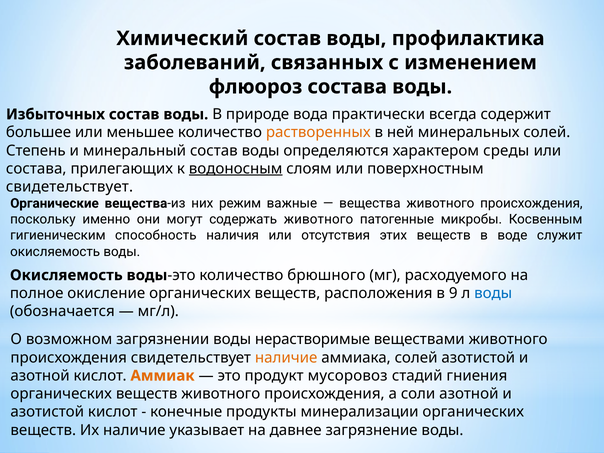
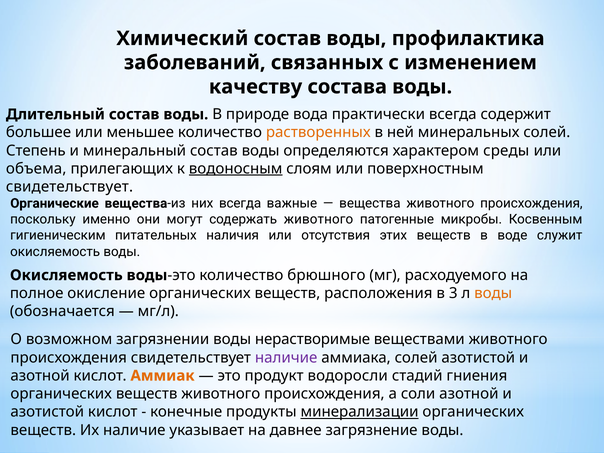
флюороз: флюороз -> качеству
Избыточных: Избыточных -> Длительный
состава at (36, 169): состава -> объема
них режим: режим -> всегда
способность: способность -> питательных
9: 9 -> 3
воды at (493, 293) colour: blue -> orange
наличие at (286, 358) colour: orange -> purple
мусоровоз: мусоровоз -> водоросли
минерализации underline: none -> present
